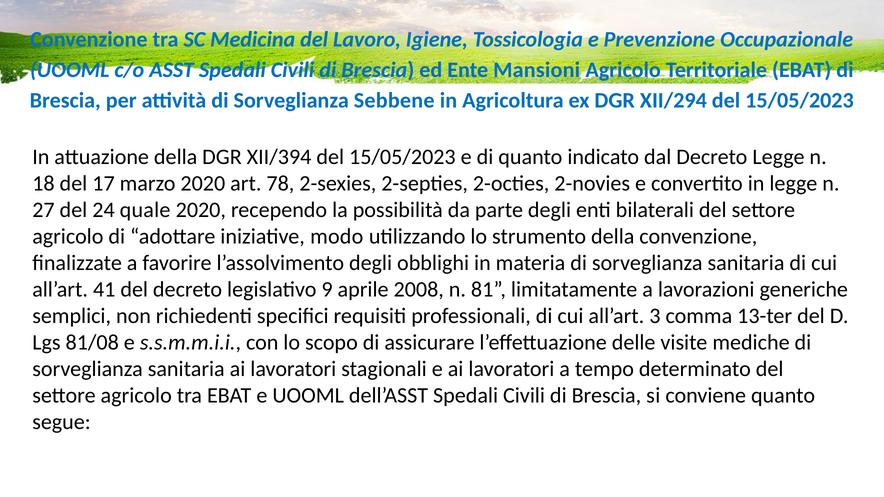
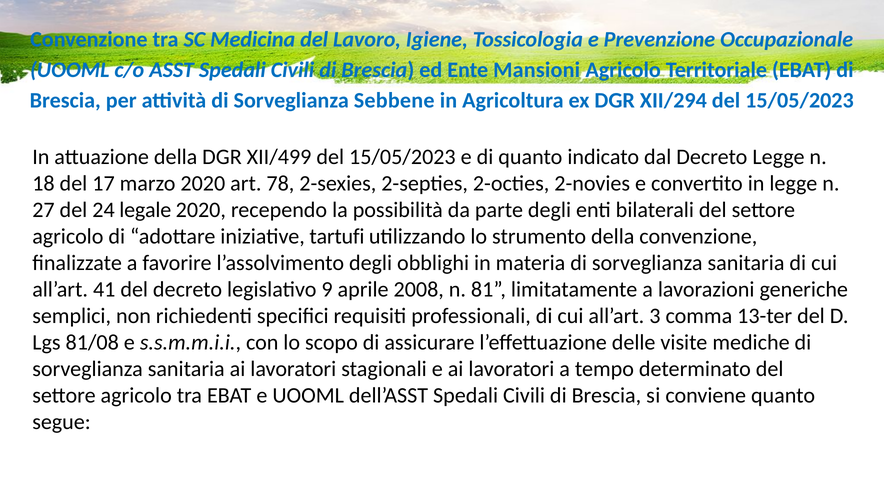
XII/394: XII/394 -> XII/499
quale: quale -> legale
modo: modo -> tartufi
